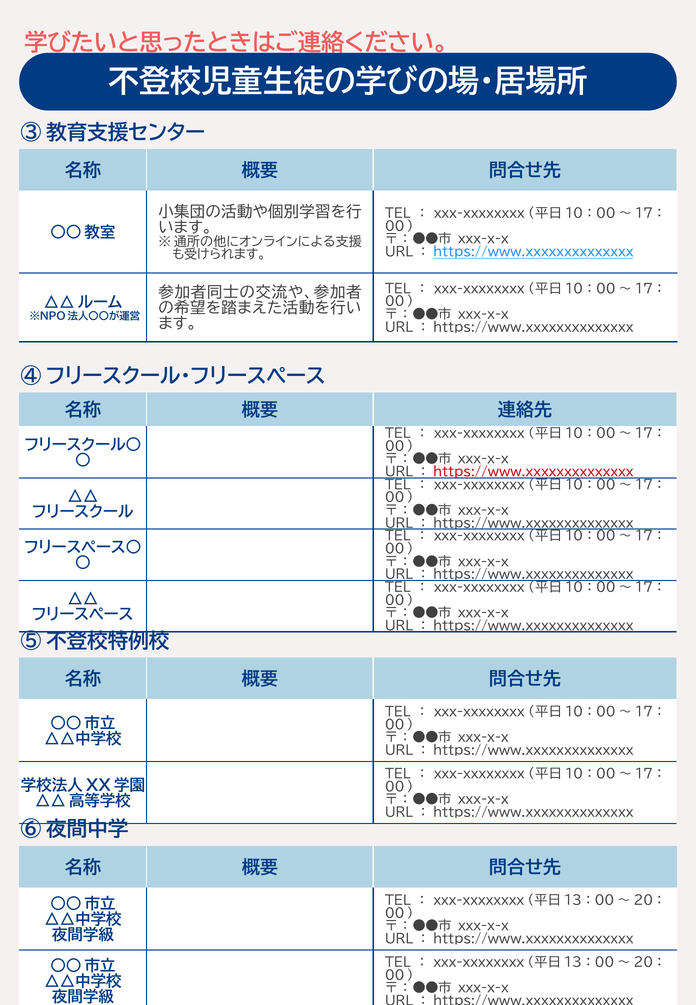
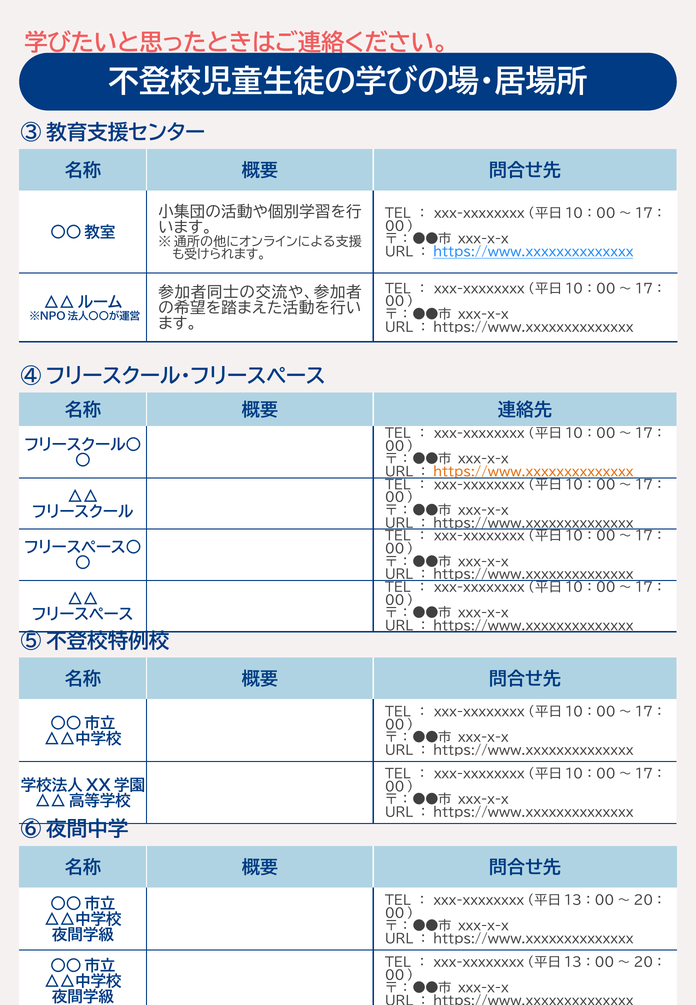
https://www.xxxxxxxxxxxxxx at (533, 472) colour: red -> orange
